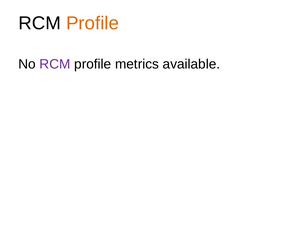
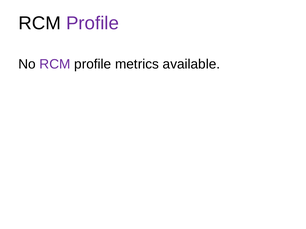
Profile at (93, 23) colour: orange -> purple
